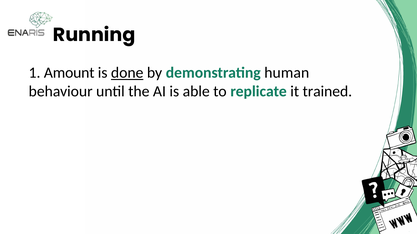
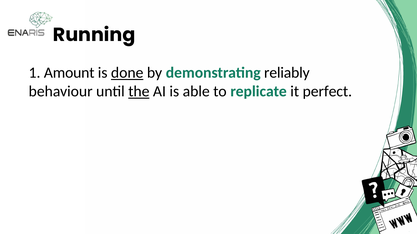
human: human -> reliably
the underline: none -> present
trained: trained -> perfect
